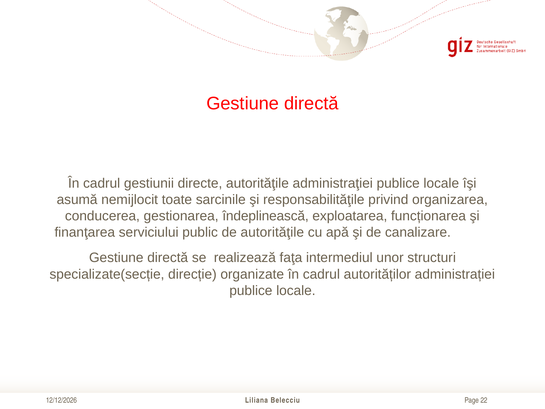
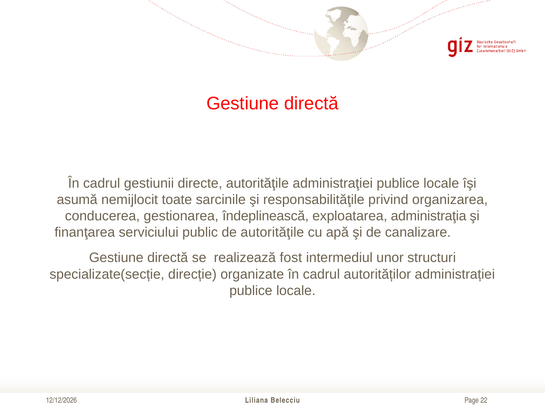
funcționarea: funcționarea -> administraţia
faţa: faţa -> fost
